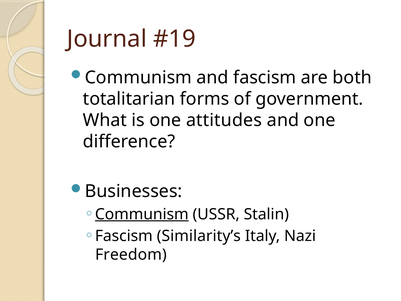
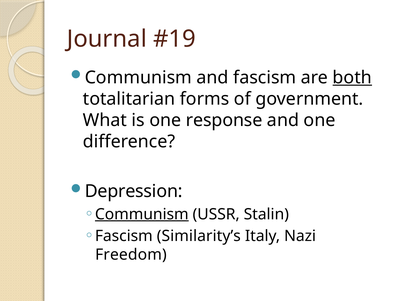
both underline: none -> present
attitudes: attitudes -> response
Businesses: Businesses -> Depression
